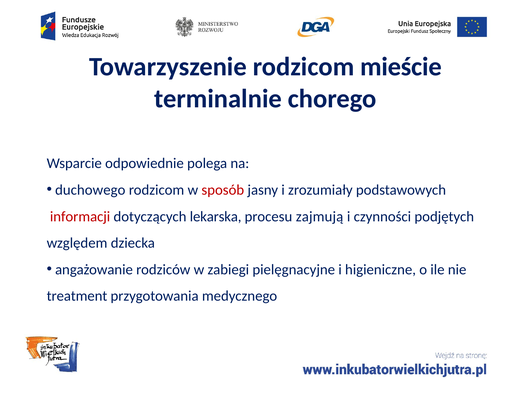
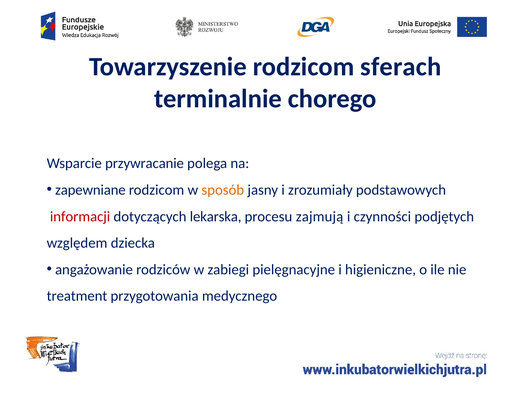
mieście: mieście -> sferach
odpowiednie: odpowiednie -> przywracanie
duchowego: duchowego -> zapewniane
sposób colour: red -> orange
